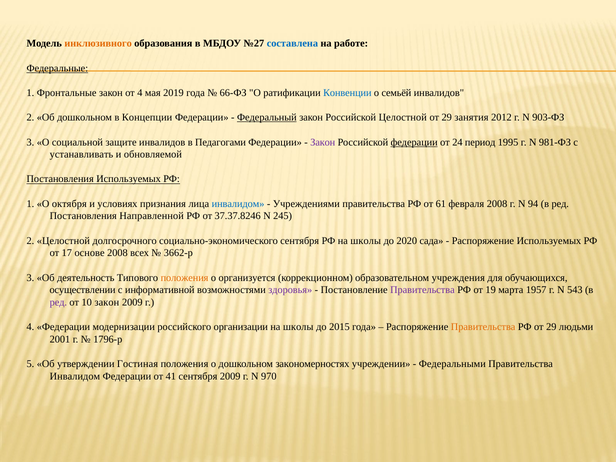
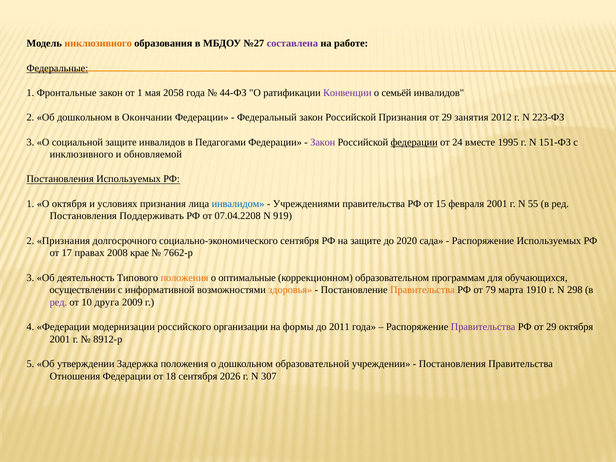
составлена colour: blue -> purple
от 4: 4 -> 1
2019: 2019 -> 2058
66-ФЗ: 66-ФЗ -> 44-ФЗ
Конвенции colour: blue -> purple
Концепции: Концепции -> Окончании
Федеральный underline: present -> none
Российской Целостной: Целостной -> Признания
903-ФЗ: 903-ФЗ -> 223-ФЗ
период: период -> вместе
981-ФЗ: 981-ФЗ -> 151-ФЗ
устанавливать at (81, 154): устанавливать -> инклюзивного
61: 61 -> 15
февраля 2008: 2008 -> 2001
94: 94 -> 55
Направленной: Направленной -> Поддерживать
37.37.8246: 37.37.8246 -> 07.04.2208
245: 245 -> 919
2 Целостной: Целостной -> Признания
РФ на школы: школы -> защите
основе: основе -> правах
всех: всех -> крае
3662-р: 3662-р -> 7662-р
организуется: организуется -> оптимальные
учреждения: учреждения -> программам
здоровья colour: purple -> orange
Правительства at (422, 290) colour: purple -> orange
19: 19 -> 79
1957: 1957 -> 1910
543: 543 -> 298
10 закон: закон -> друга
школы at (298, 327): школы -> формы
2015: 2015 -> 2011
Правительства at (483, 327) colour: orange -> purple
29 людьми: людьми -> октября
1796-р: 1796-р -> 8912-р
Гостиная: Гостиная -> Задержка
закономерностях: закономерностях -> образовательной
Федеральными at (452, 364): Федеральными -> Постановления
Инвалидом at (75, 376): Инвалидом -> Отношения
41: 41 -> 18
сентября 2009: 2009 -> 2026
970: 970 -> 307
